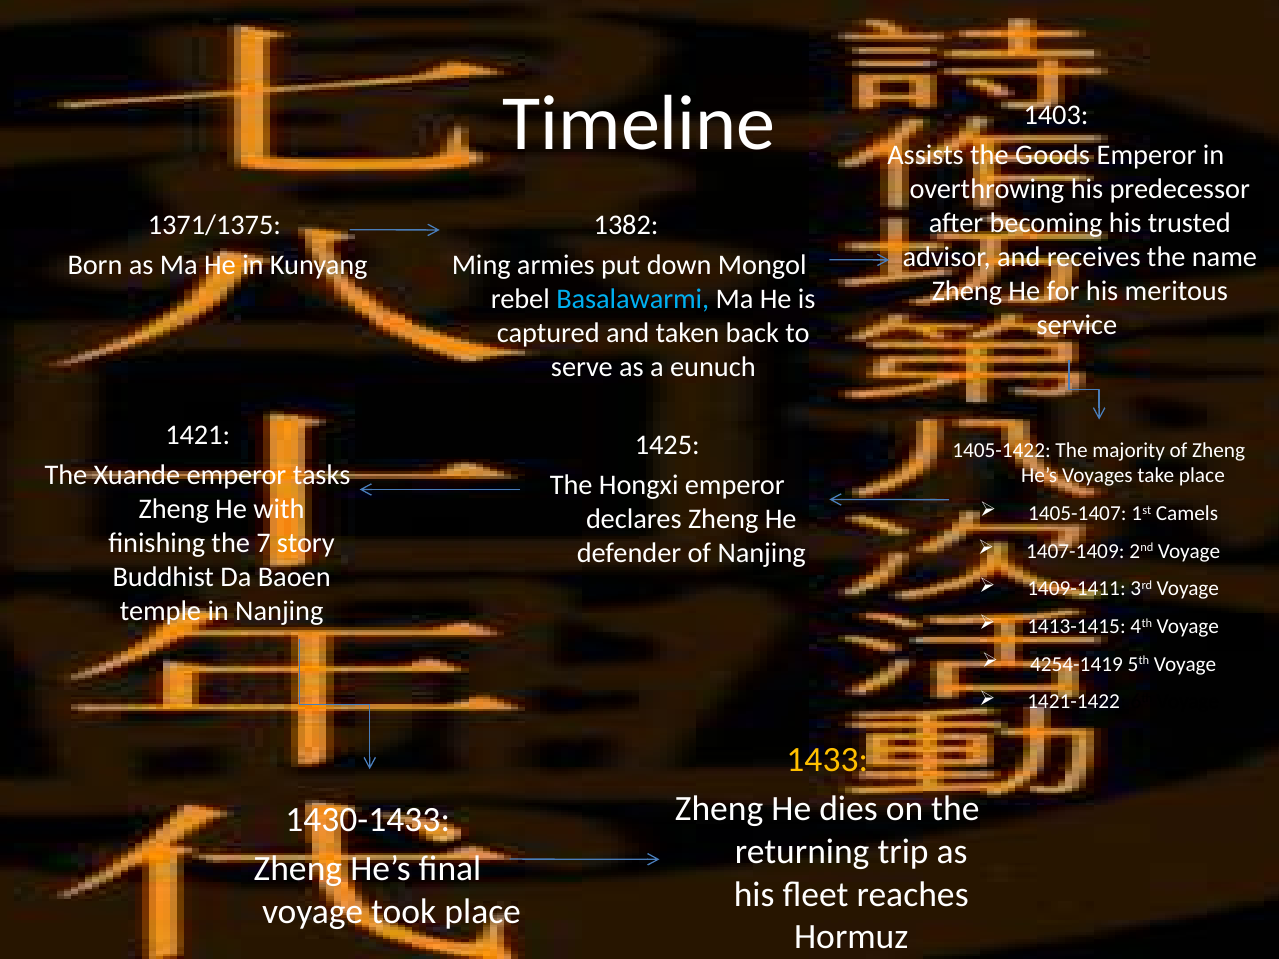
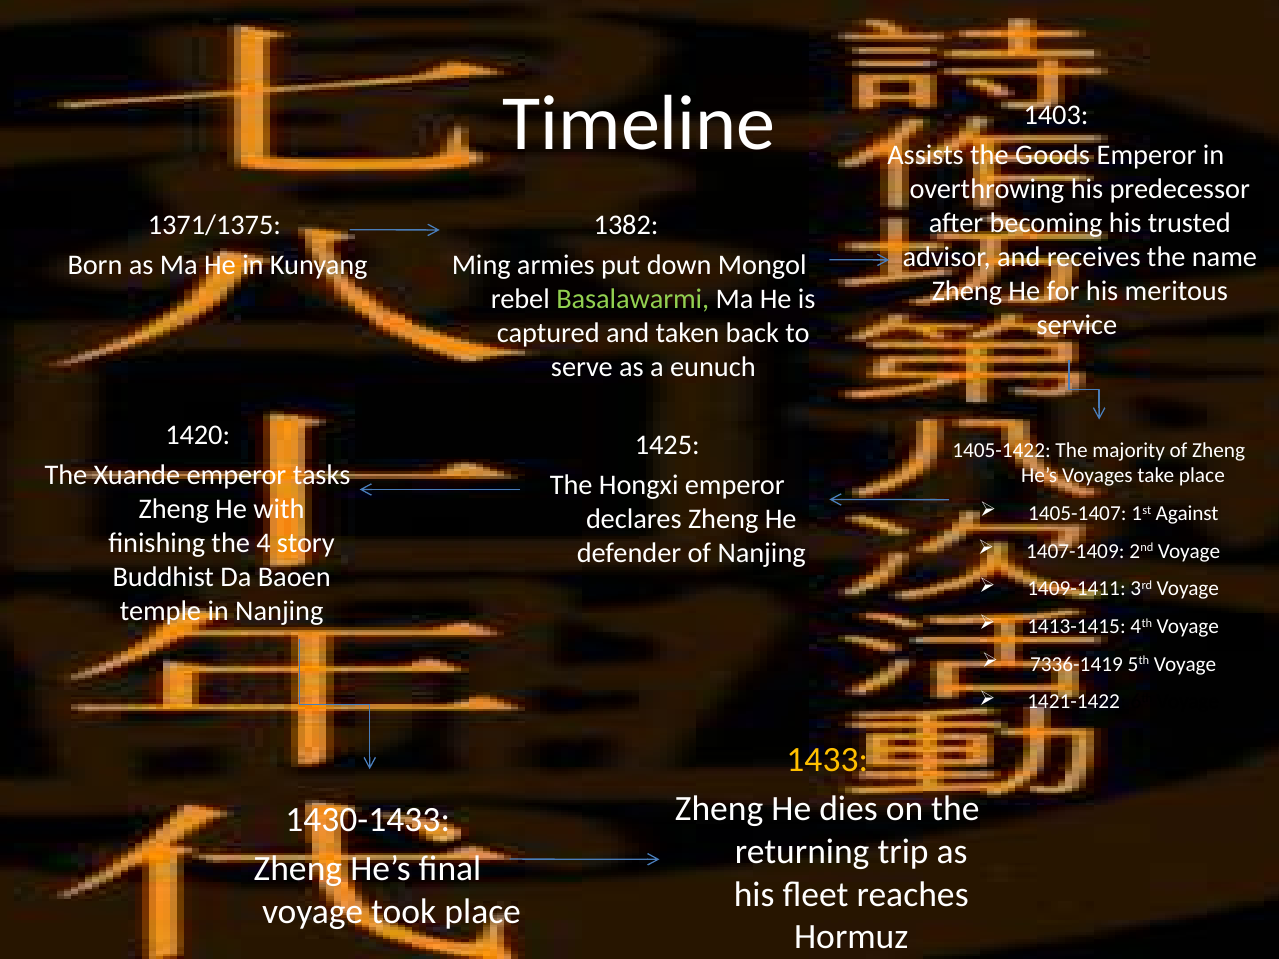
Basalawarmi colour: light blue -> light green
1421: 1421 -> 1420
Camels: Camels -> Against
7: 7 -> 4
4254-1419: 4254-1419 -> 7336-1419
